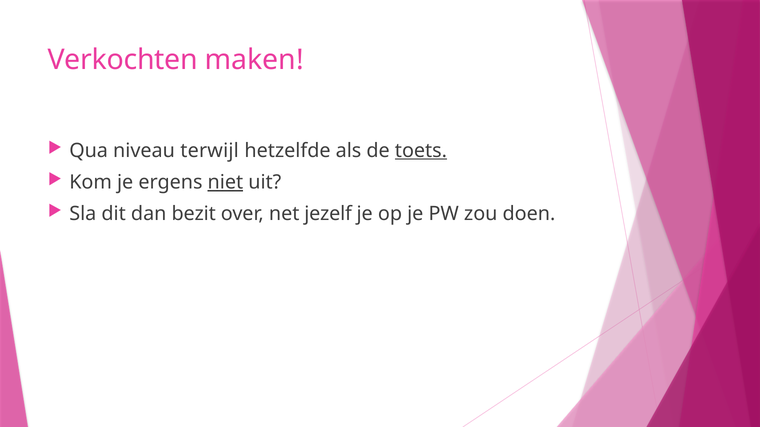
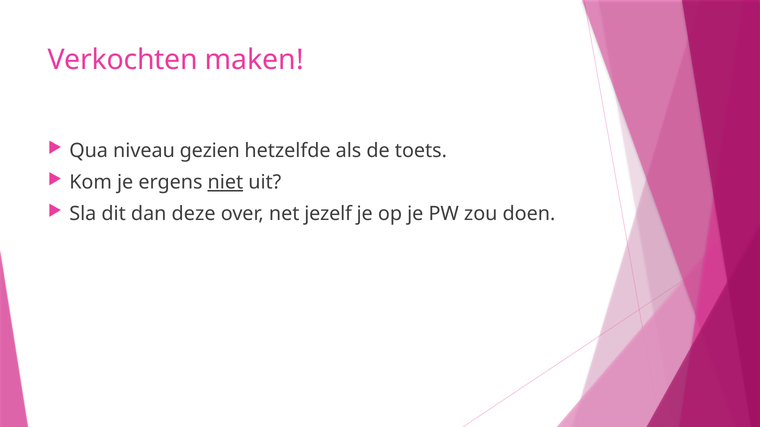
terwijl: terwijl -> gezien
toets underline: present -> none
bezit: bezit -> deze
